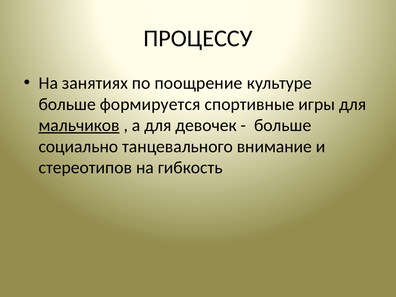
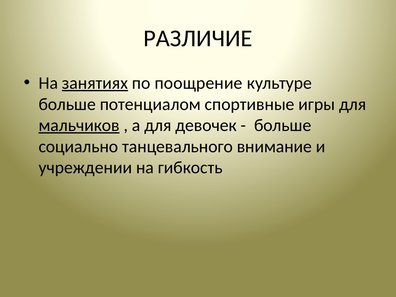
ПРОЦЕССУ: ПРОЦЕССУ -> РАЗЛИЧИЕ
занятиях underline: none -> present
формируется: формируется -> потенциалом
стереотипов: стереотипов -> учреждении
